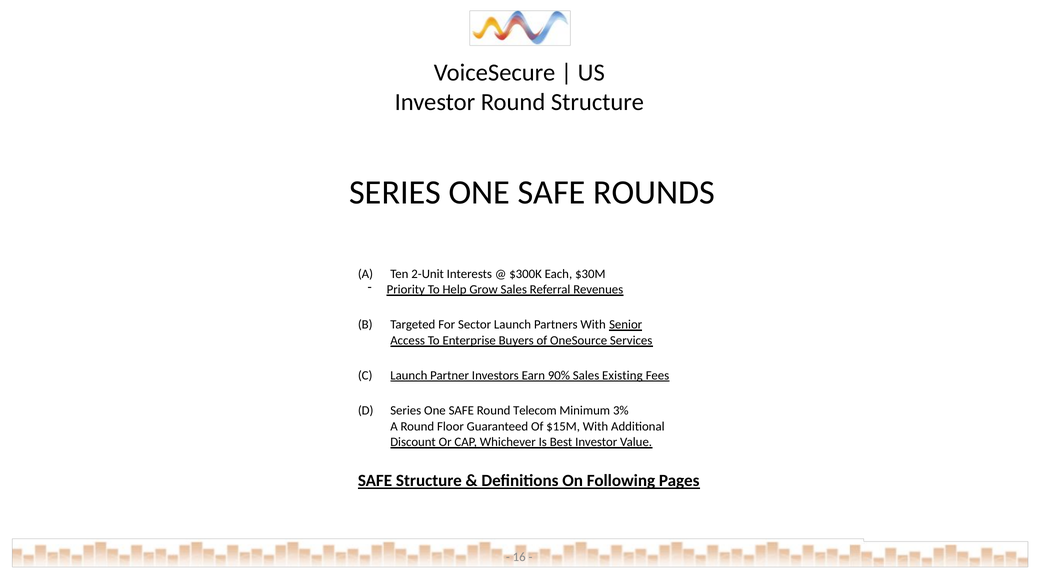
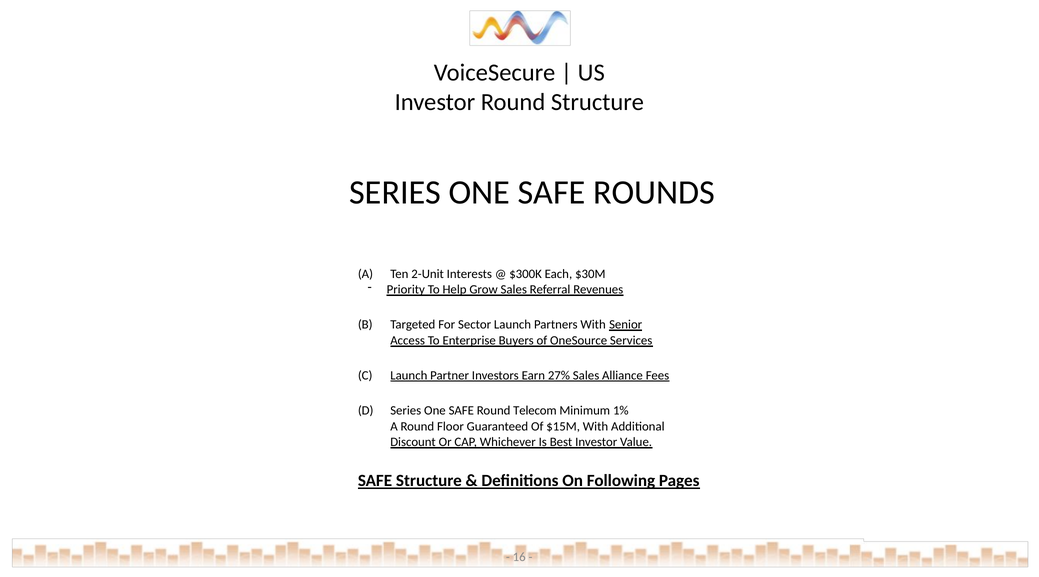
90%: 90% -> 27%
Existing: Existing -> Alliance
3%: 3% -> 1%
